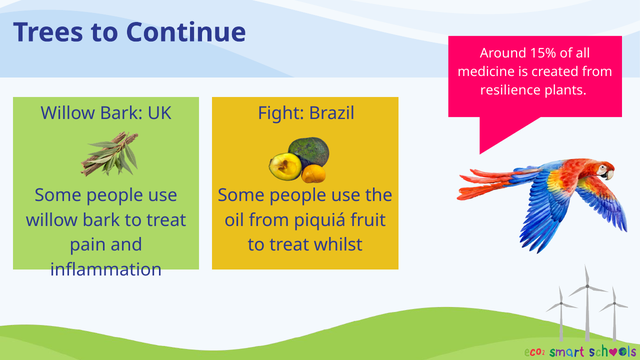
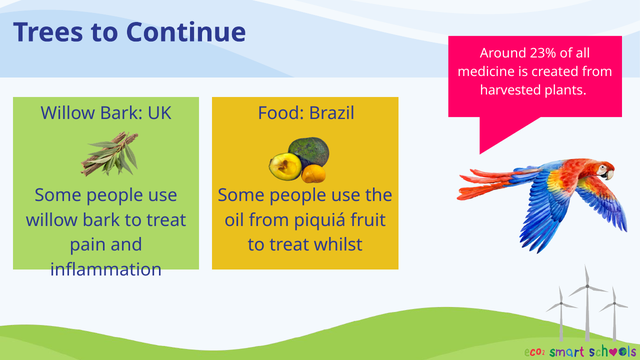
15%: 15% -> 23%
resilience: resilience -> harvested
Fight: Fight -> Food
